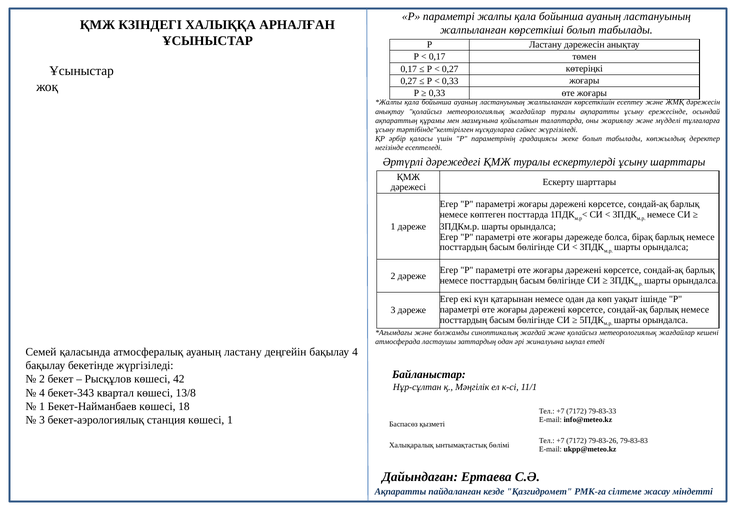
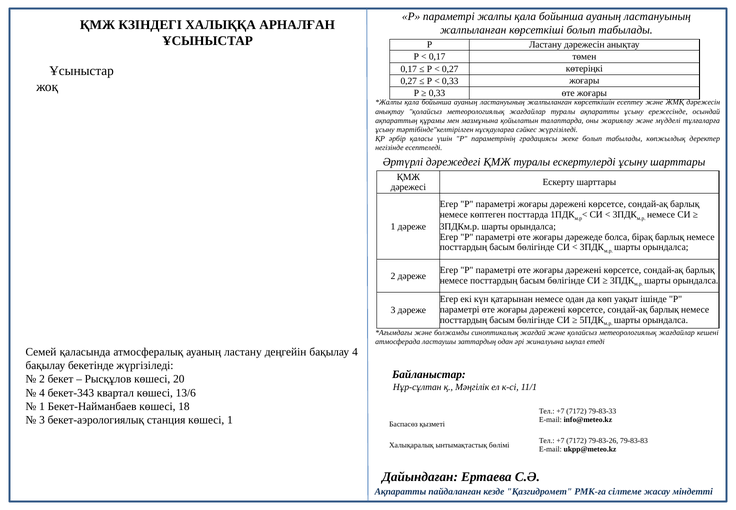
42: 42 -> 20
13/8: 13/8 -> 13/6
